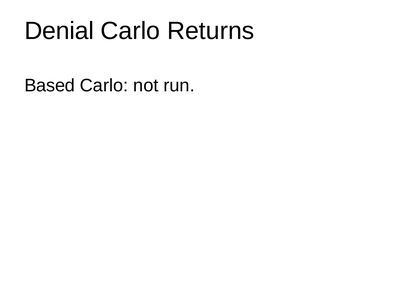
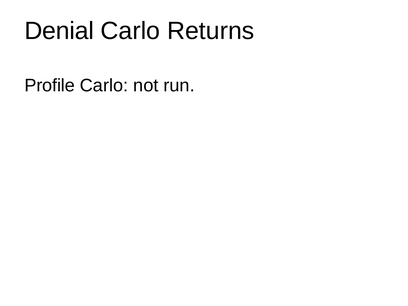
Based: Based -> Profile
